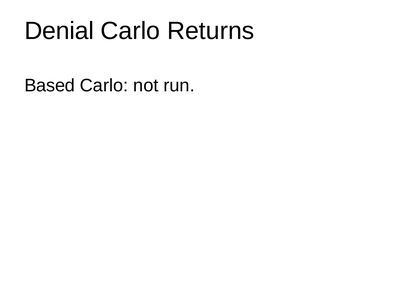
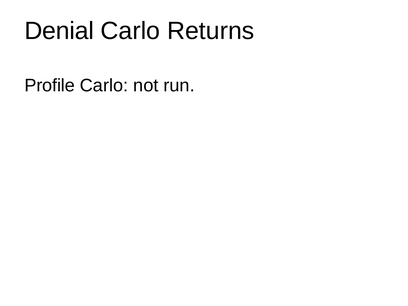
Based: Based -> Profile
